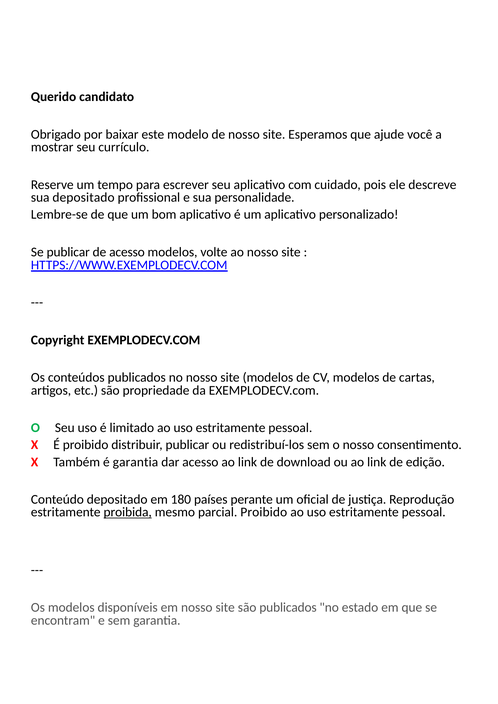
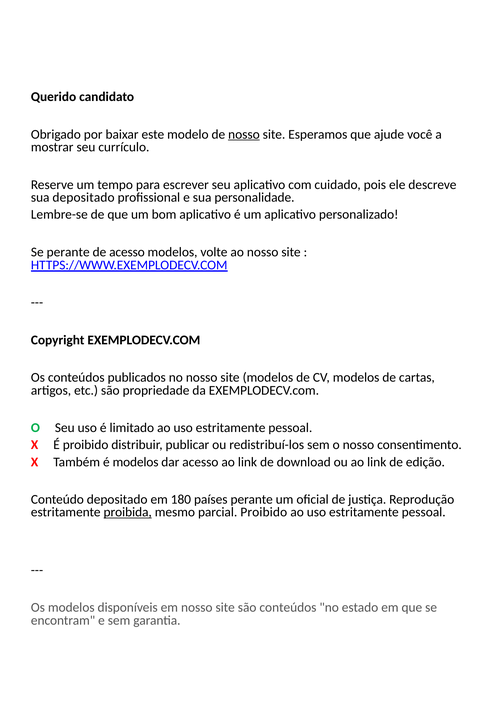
nosso at (244, 134) underline: none -> present
Se publicar: publicar -> perante
é garantia: garantia -> modelos
são publicados: publicados -> conteúdos
